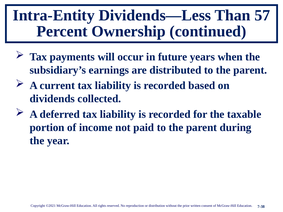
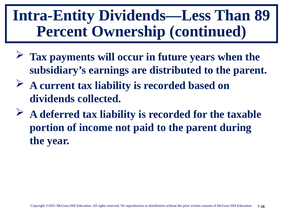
57: 57 -> 89
